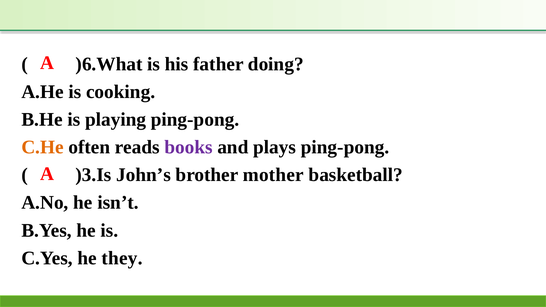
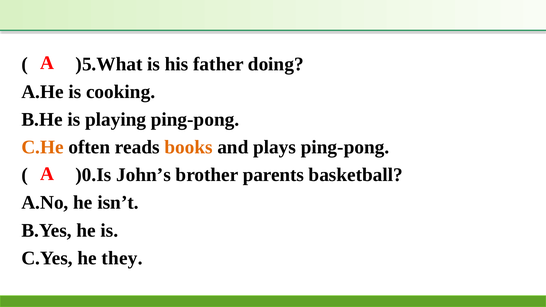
)6.What: )6.What -> )5.What
books colour: purple -> orange
)3.Is: )3.Is -> )0.Is
mother: mother -> parents
